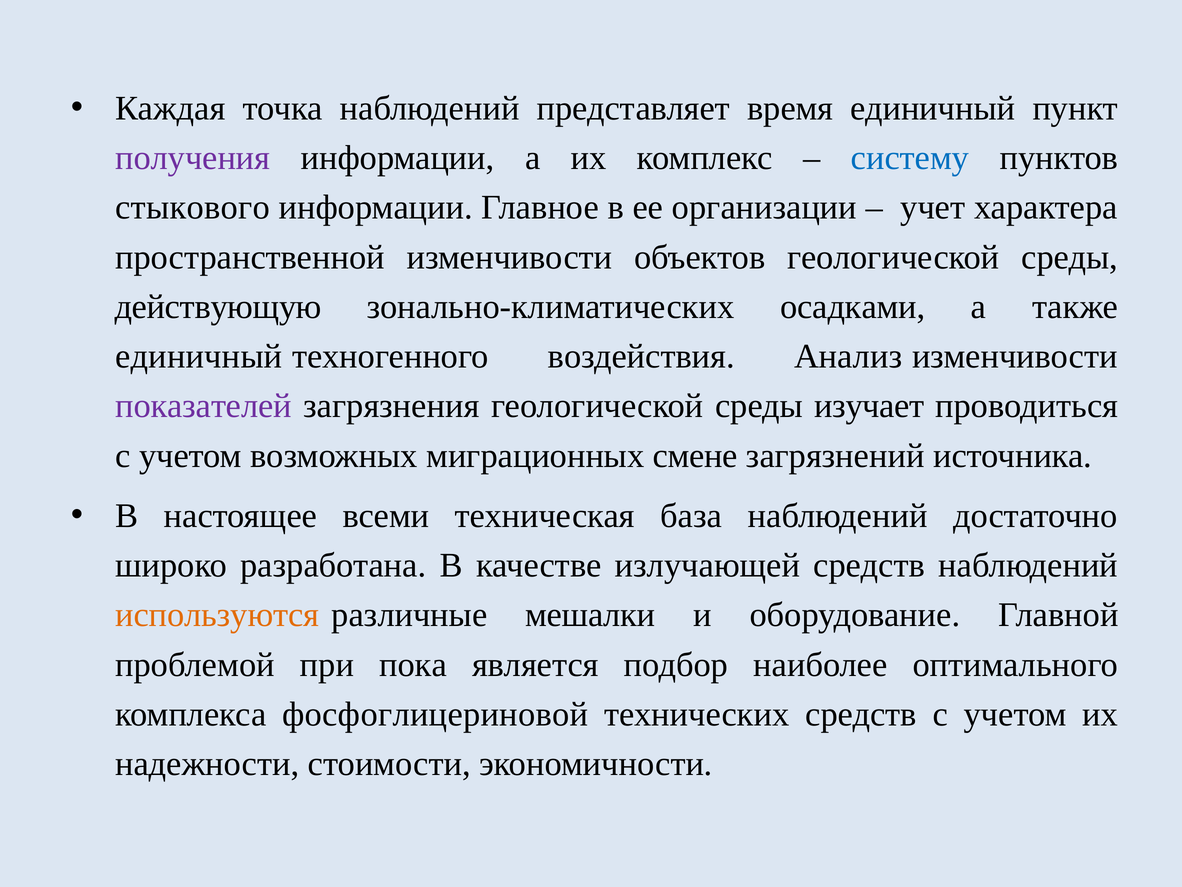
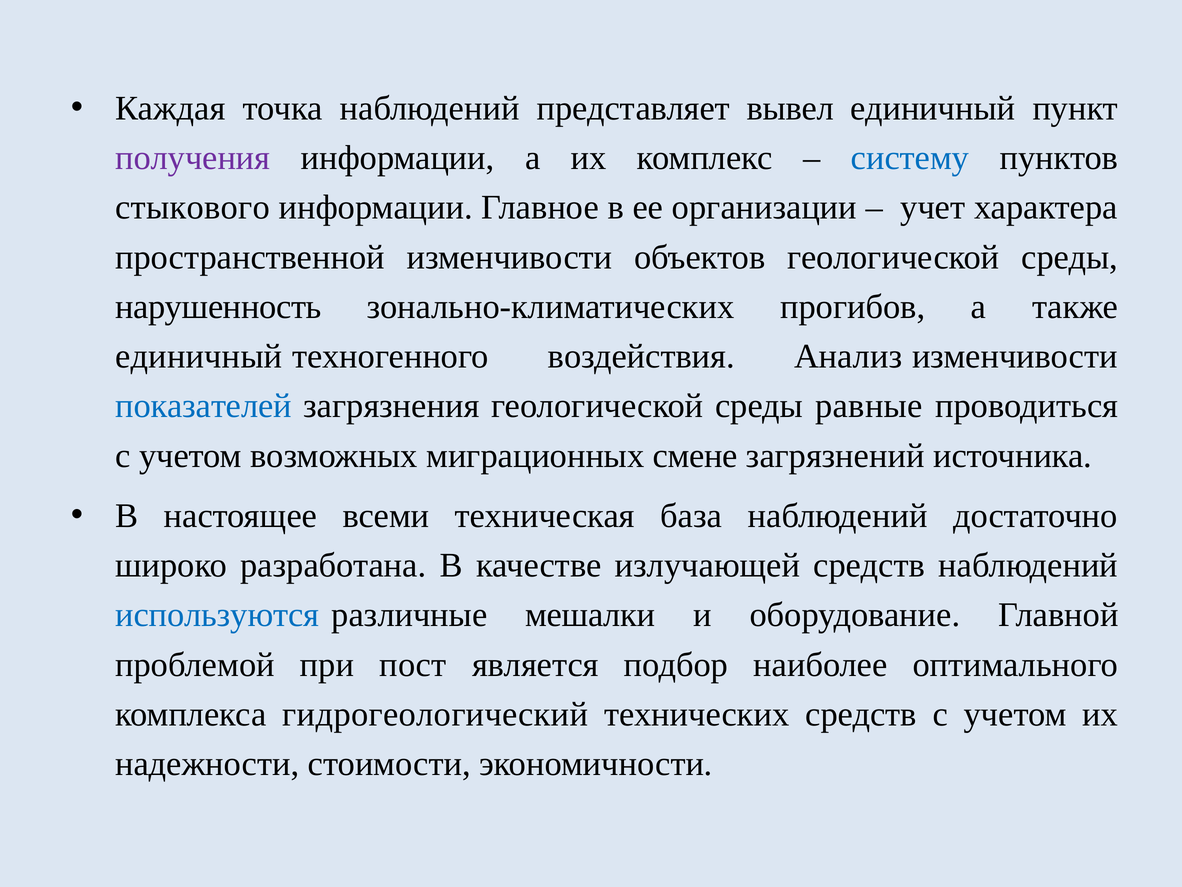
время: время -> вывел
действующую: действующую -> нарушенность
осадками: осадками -> прогибов
показателей colour: purple -> blue
изучает: изучает -> равные
используются colour: orange -> blue
пока: пока -> пост
фосфоглицериновой: фосфоглицериновой -> гидрогеологический
